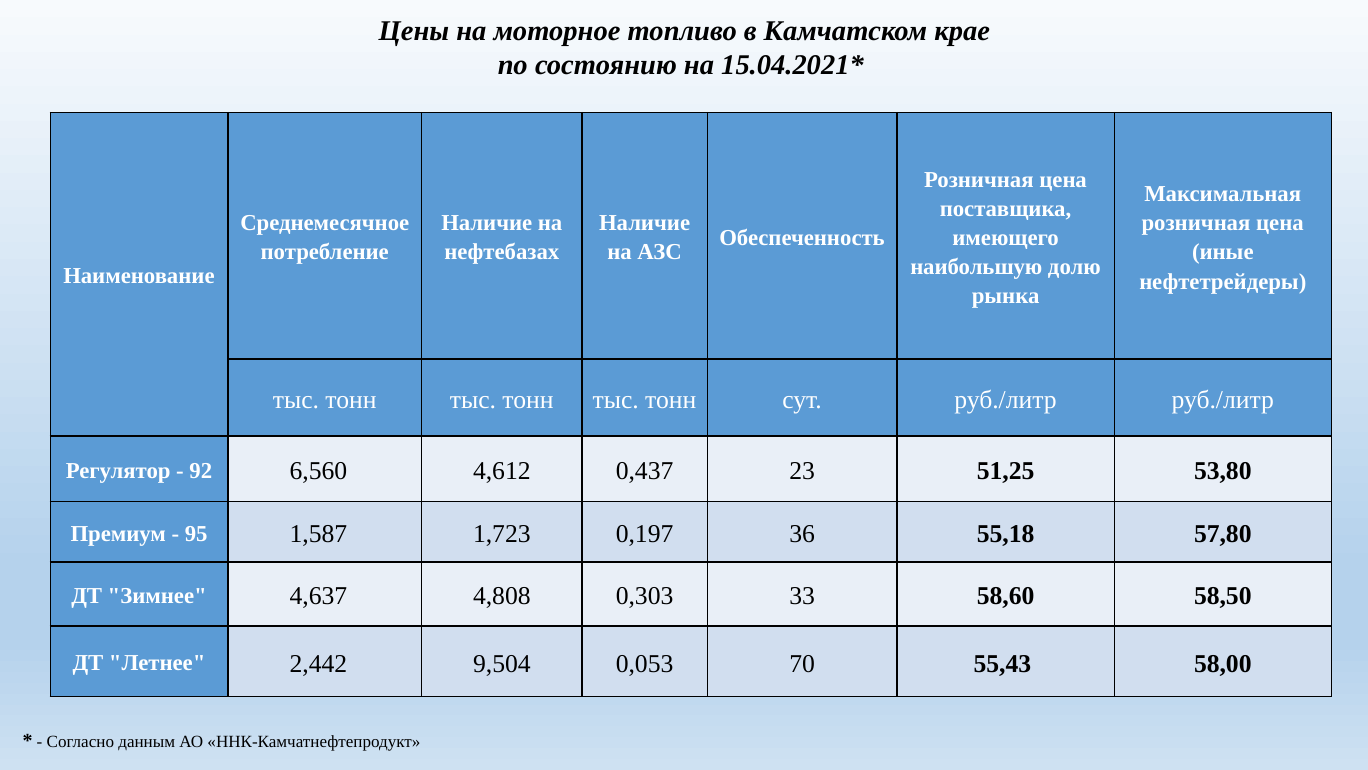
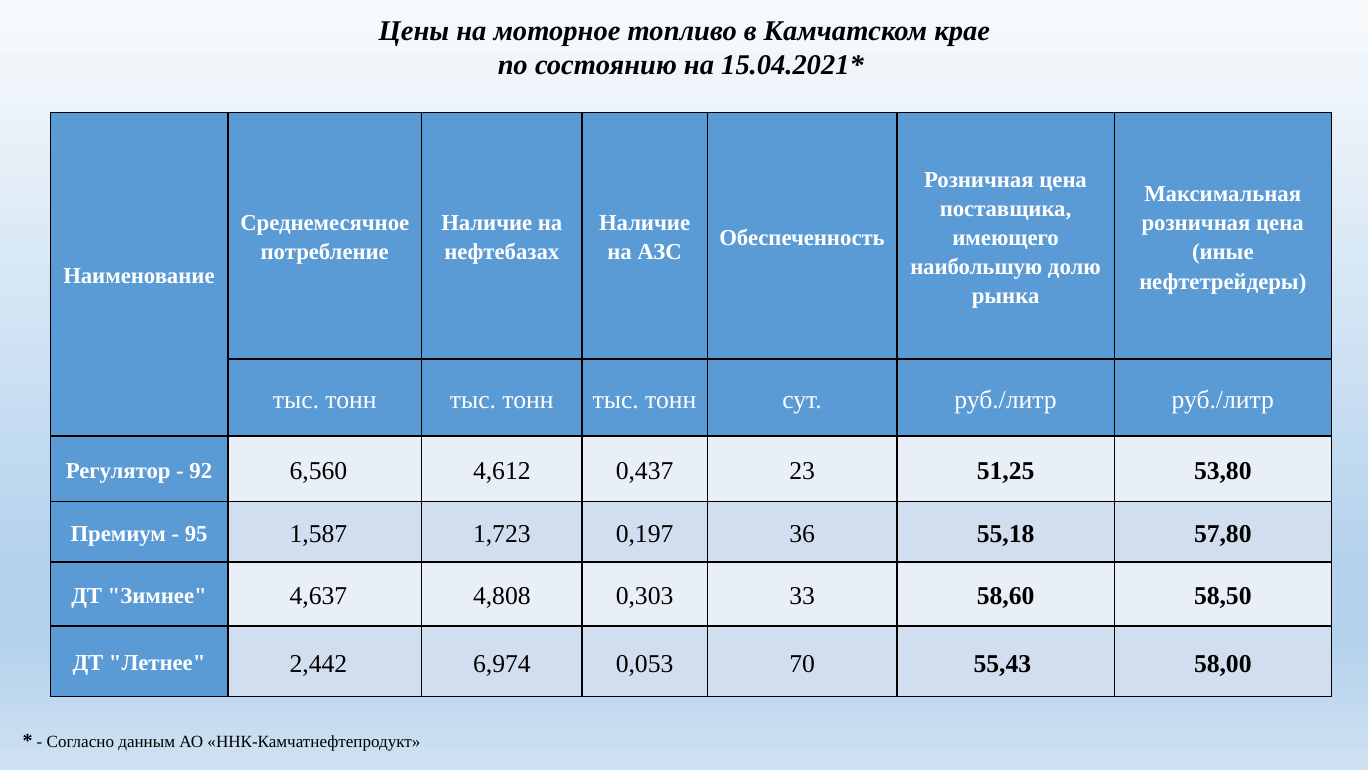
9,504: 9,504 -> 6,974
